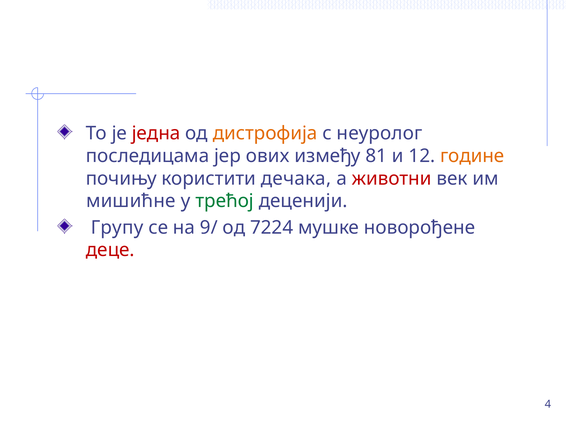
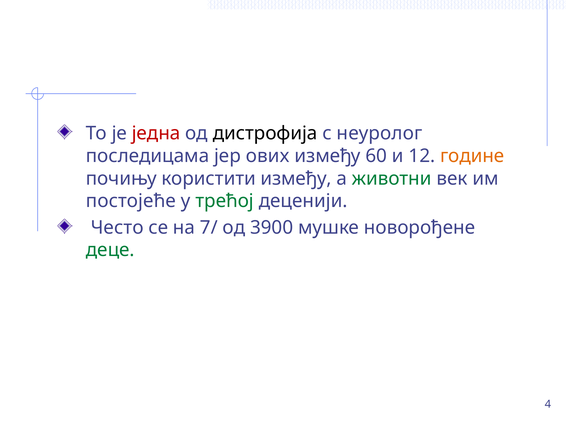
дистрофија colour: orange -> black
81: 81 -> 60
користити дечака: дечака -> између
животни colour: red -> green
мишићне: мишићне -> постојеће
Групу: Групу -> Често
9/: 9/ -> 7/
7224: 7224 -> 3900
деце colour: red -> green
